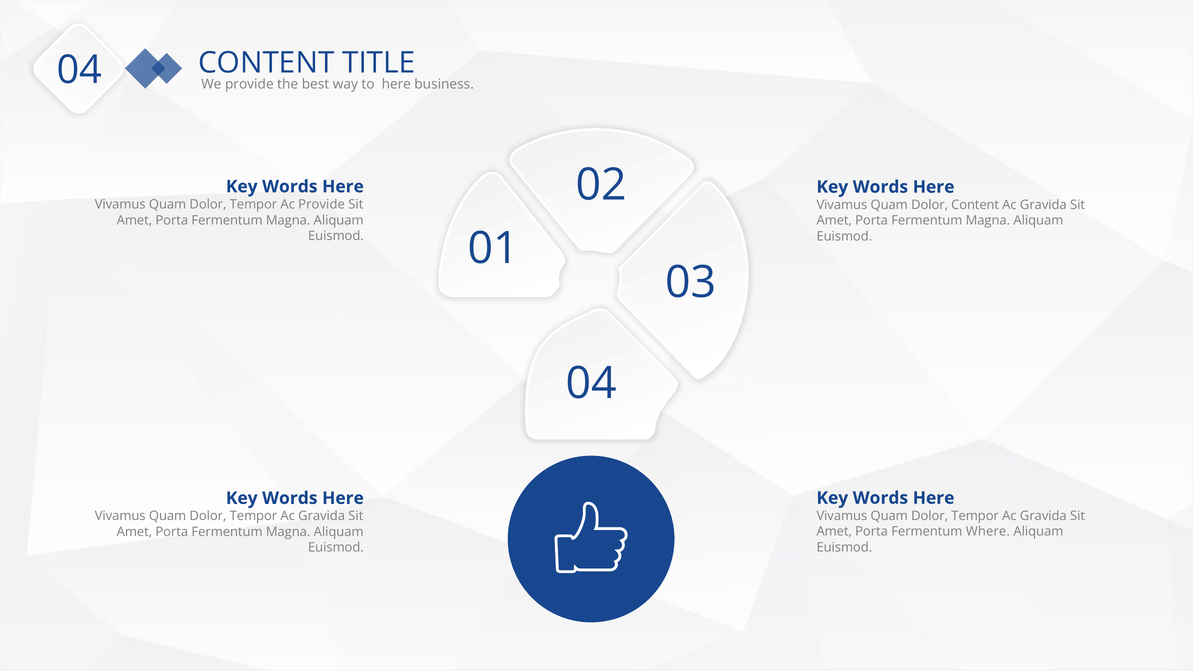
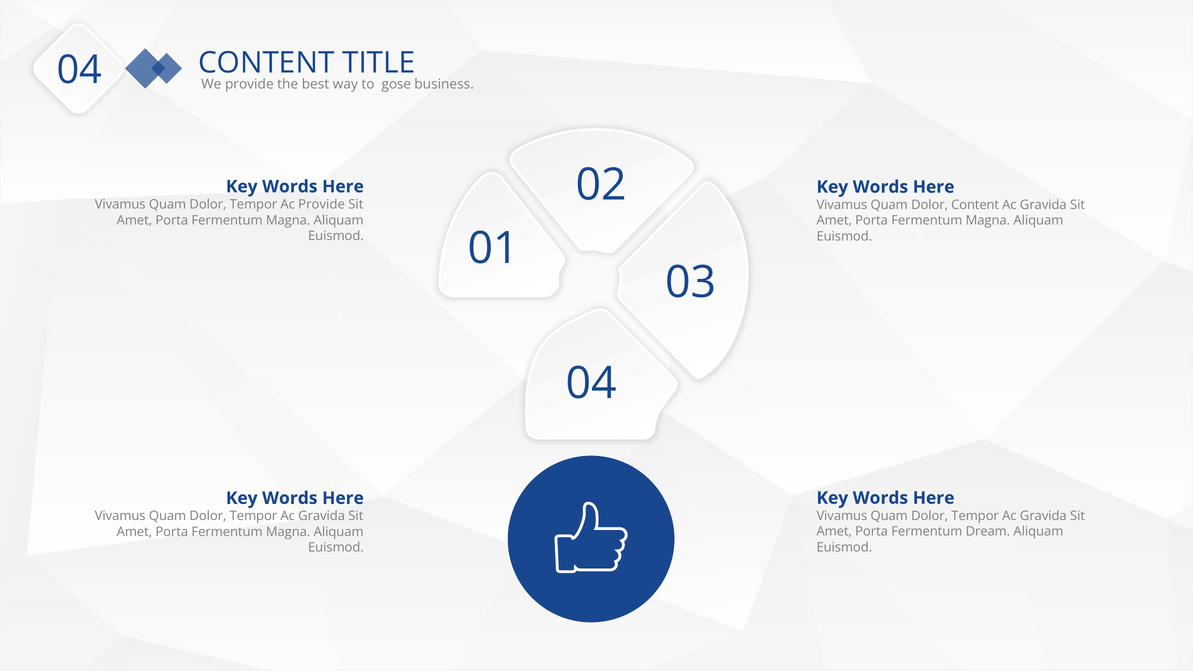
to here: here -> gose
Where: Where -> Dream
